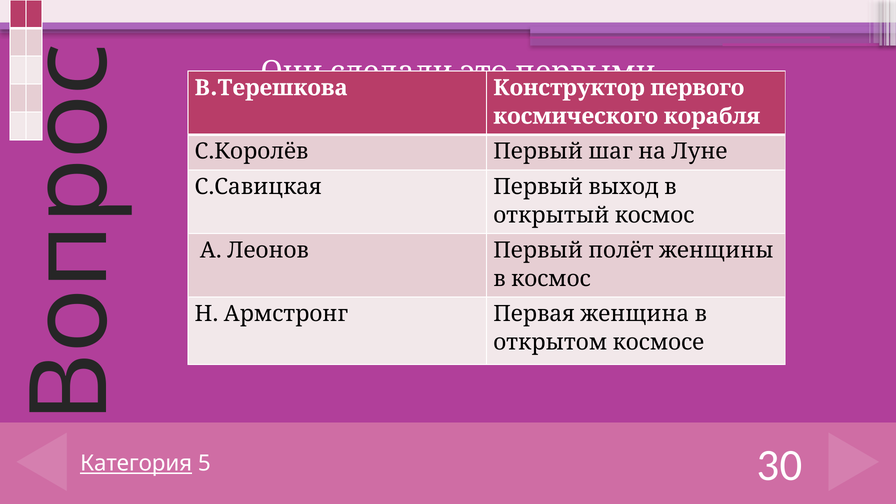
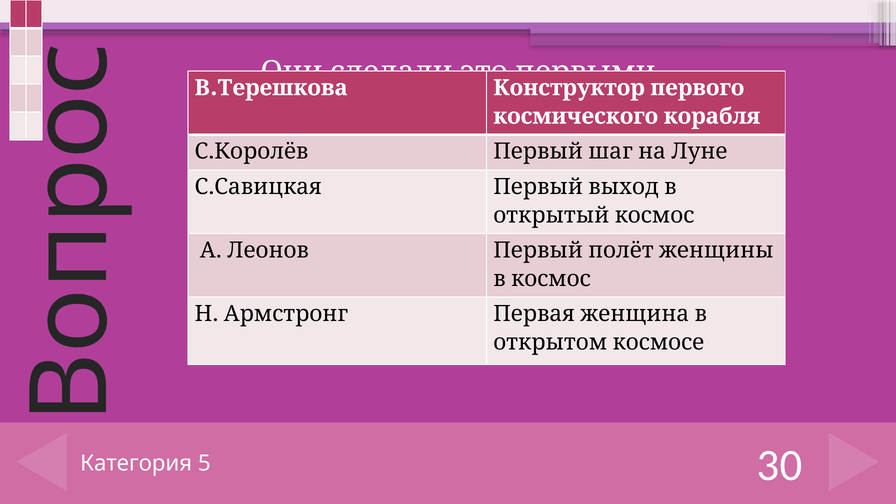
Категория underline: present -> none
